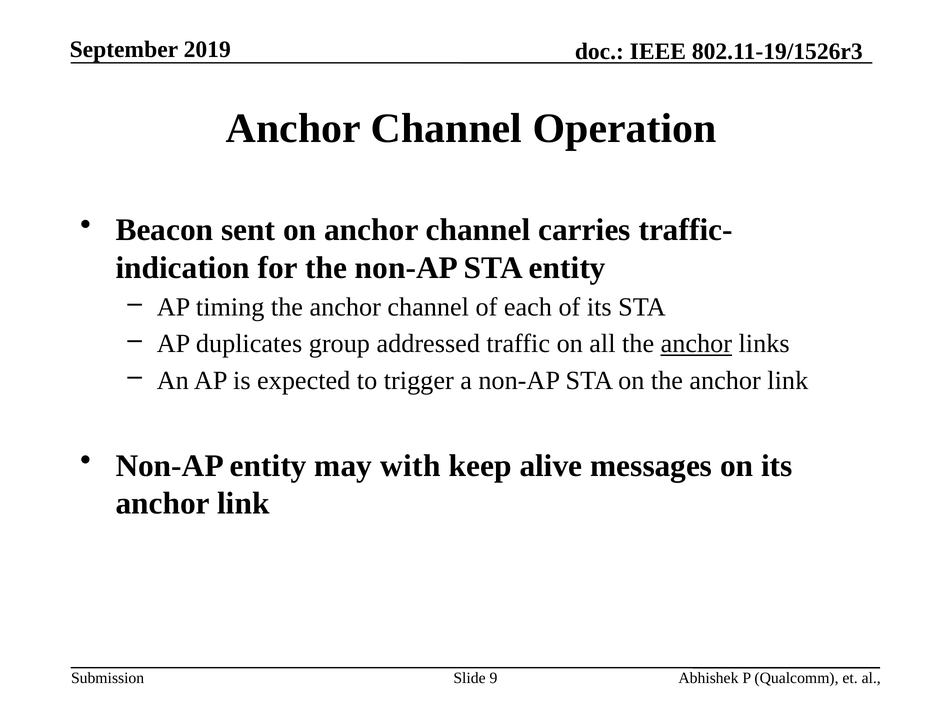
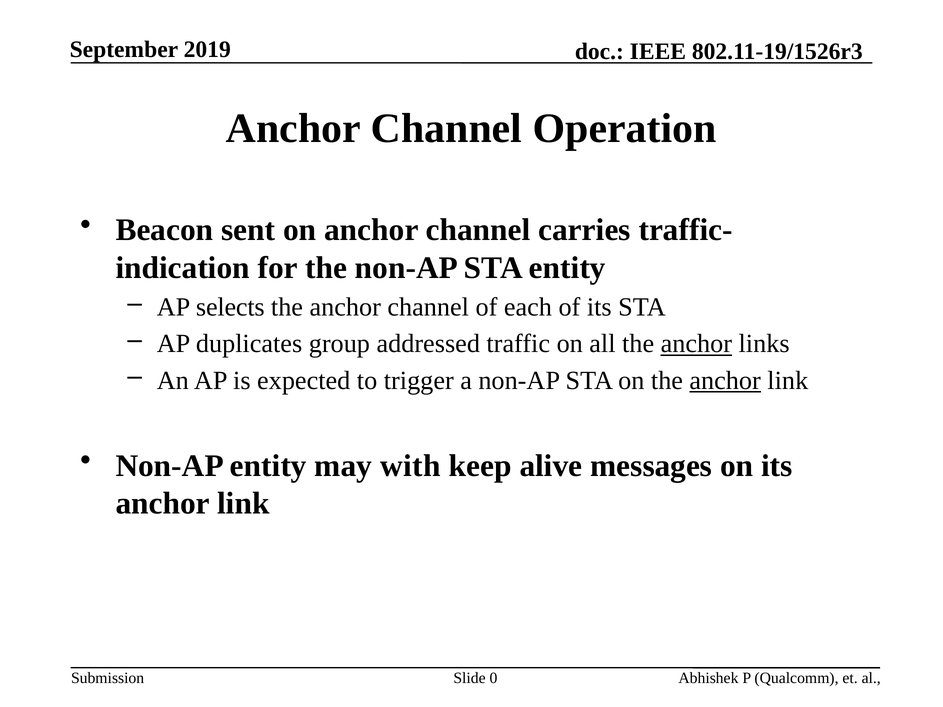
timing: timing -> selects
anchor at (725, 381) underline: none -> present
9: 9 -> 0
